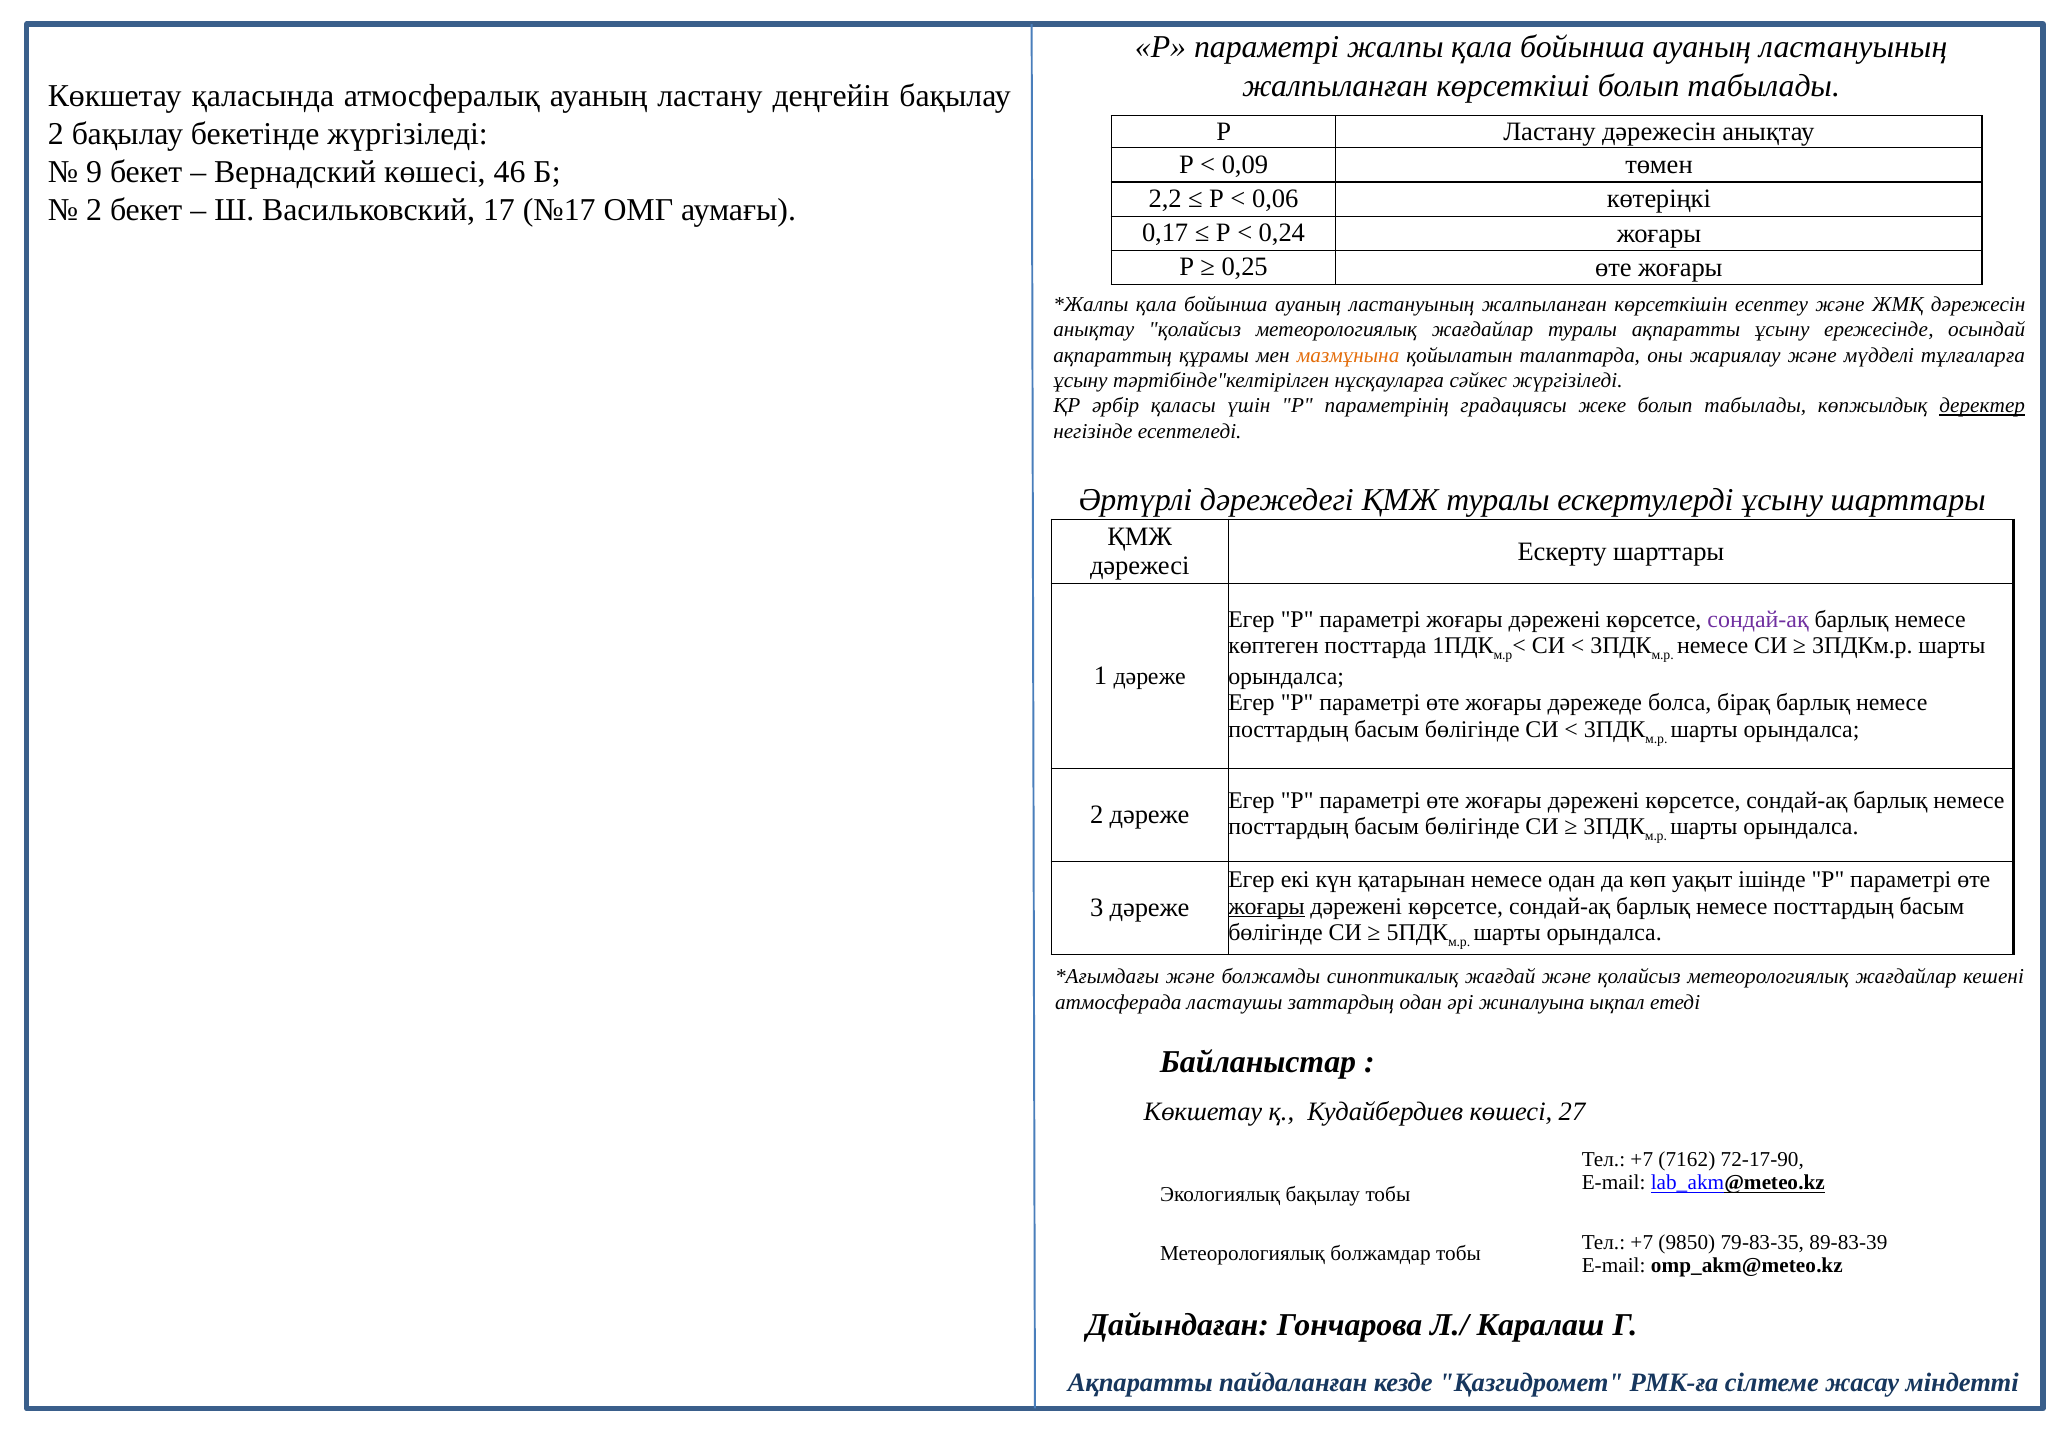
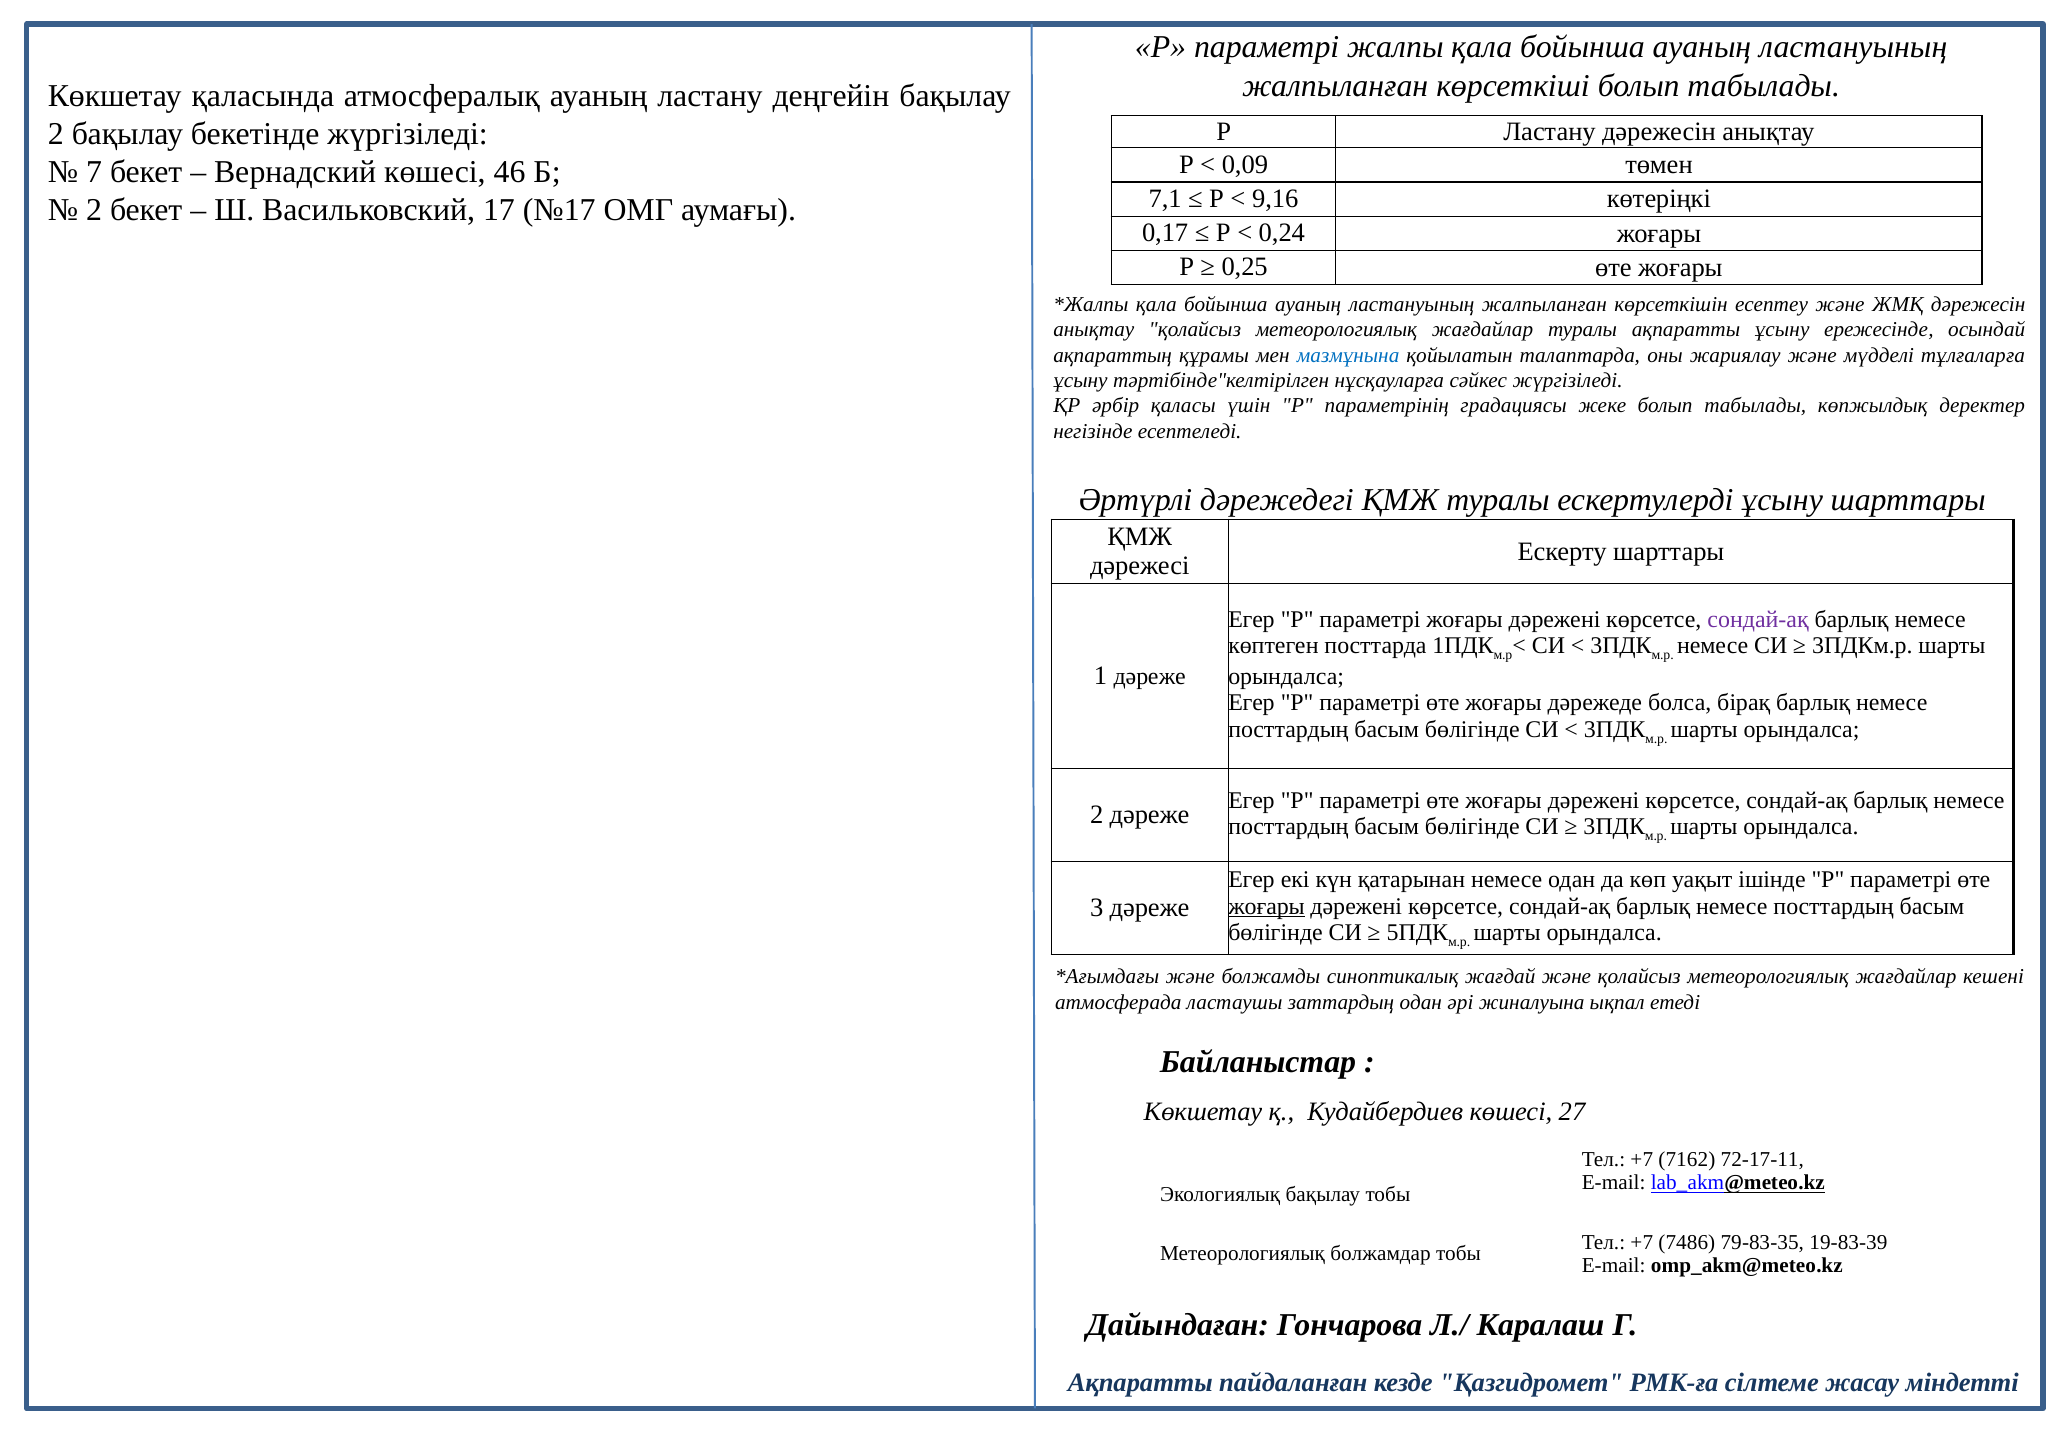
9: 9 -> 7
2,2: 2,2 -> 7,1
0,06: 0,06 -> 9,16
мазмұнына colour: orange -> blue
деректер underline: present -> none
72-17-90: 72-17-90 -> 72-17-11
9850: 9850 -> 7486
89-83-39: 89-83-39 -> 19-83-39
